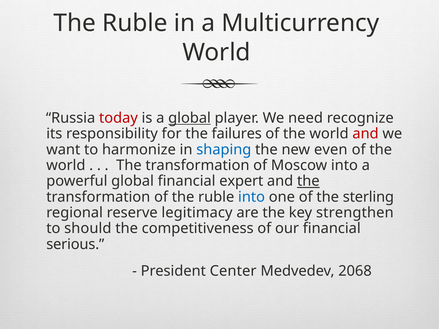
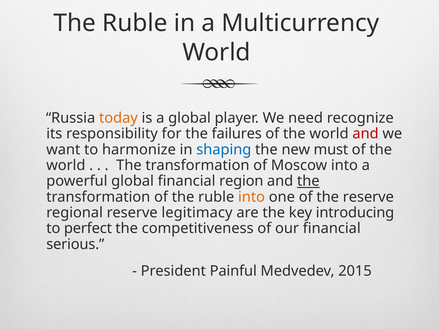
today colour: red -> orange
global at (190, 118) underline: present -> none
even: even -> must
expert: expert -> region
into at (252, 197) colour: blue -> orange
the sterling: sterling -> reserve
strengthen: strengthen -> introducing
should: should -> perfect
Center: Center -> Painful
2068: 2068 -> 2015
